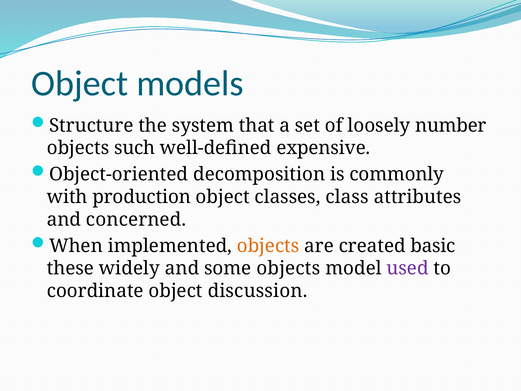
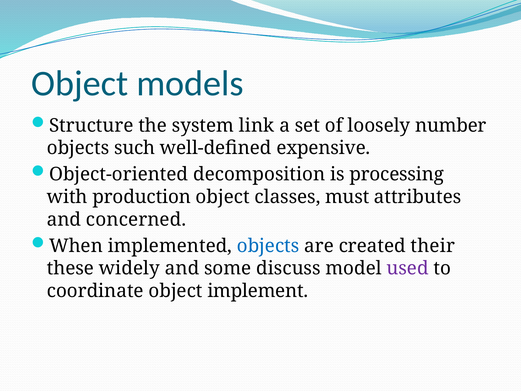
that: that -> link
commonly: commonly -> processing
class: class -> must
objects at (268, 246) colour: orange -> blue
basic: basic -> their
some objects: objects -> discuss
discussion: discussion -> implement
